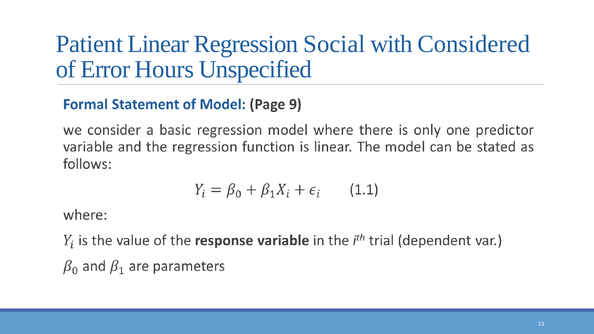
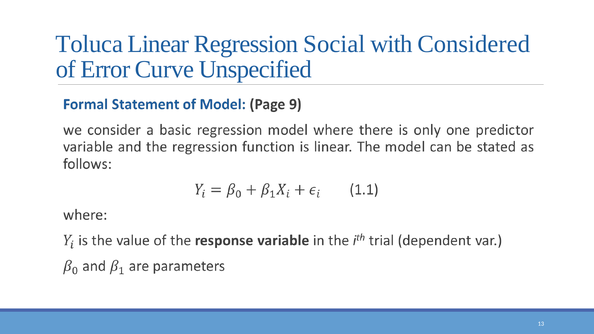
Patient: Patient -> Toluca
Hours: Hours -> Curve
